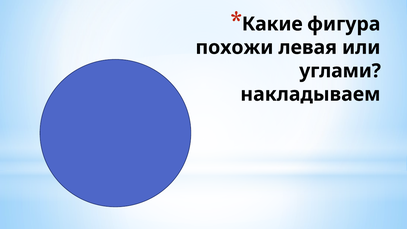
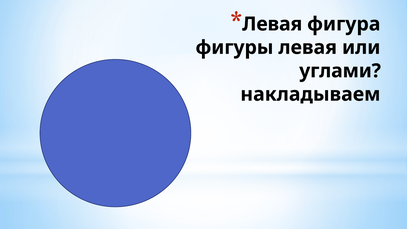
Какие at (272, 24): Какие -> Левая
похожи: похожи -> фигуры
